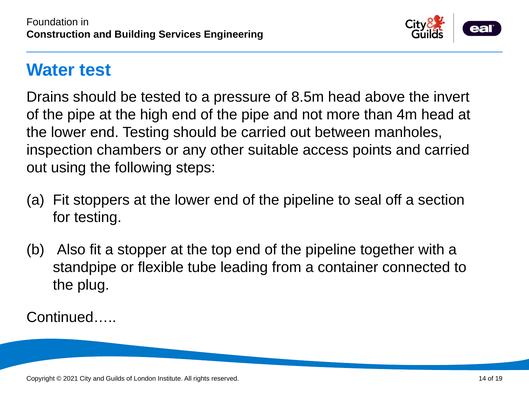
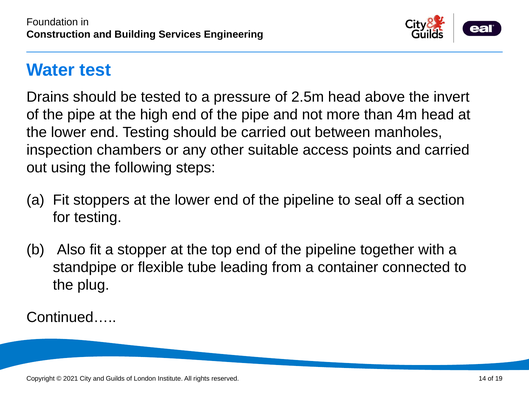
8.5m: 8.5m -> 2.5m
